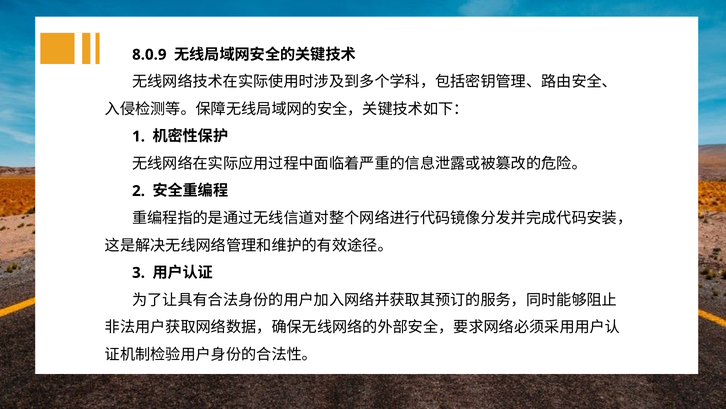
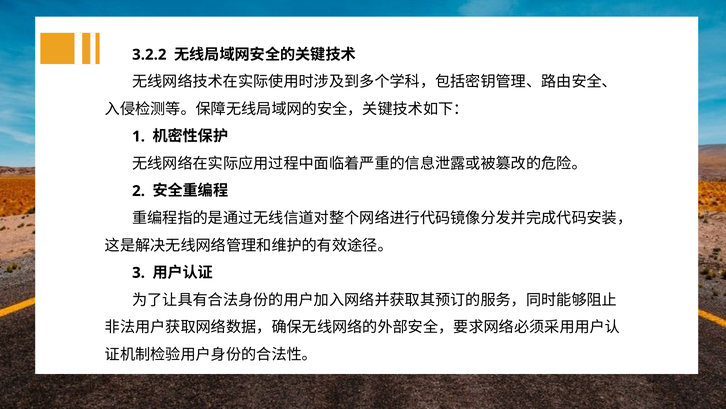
8.0.9: 8.0.9 -> 3.2.2
